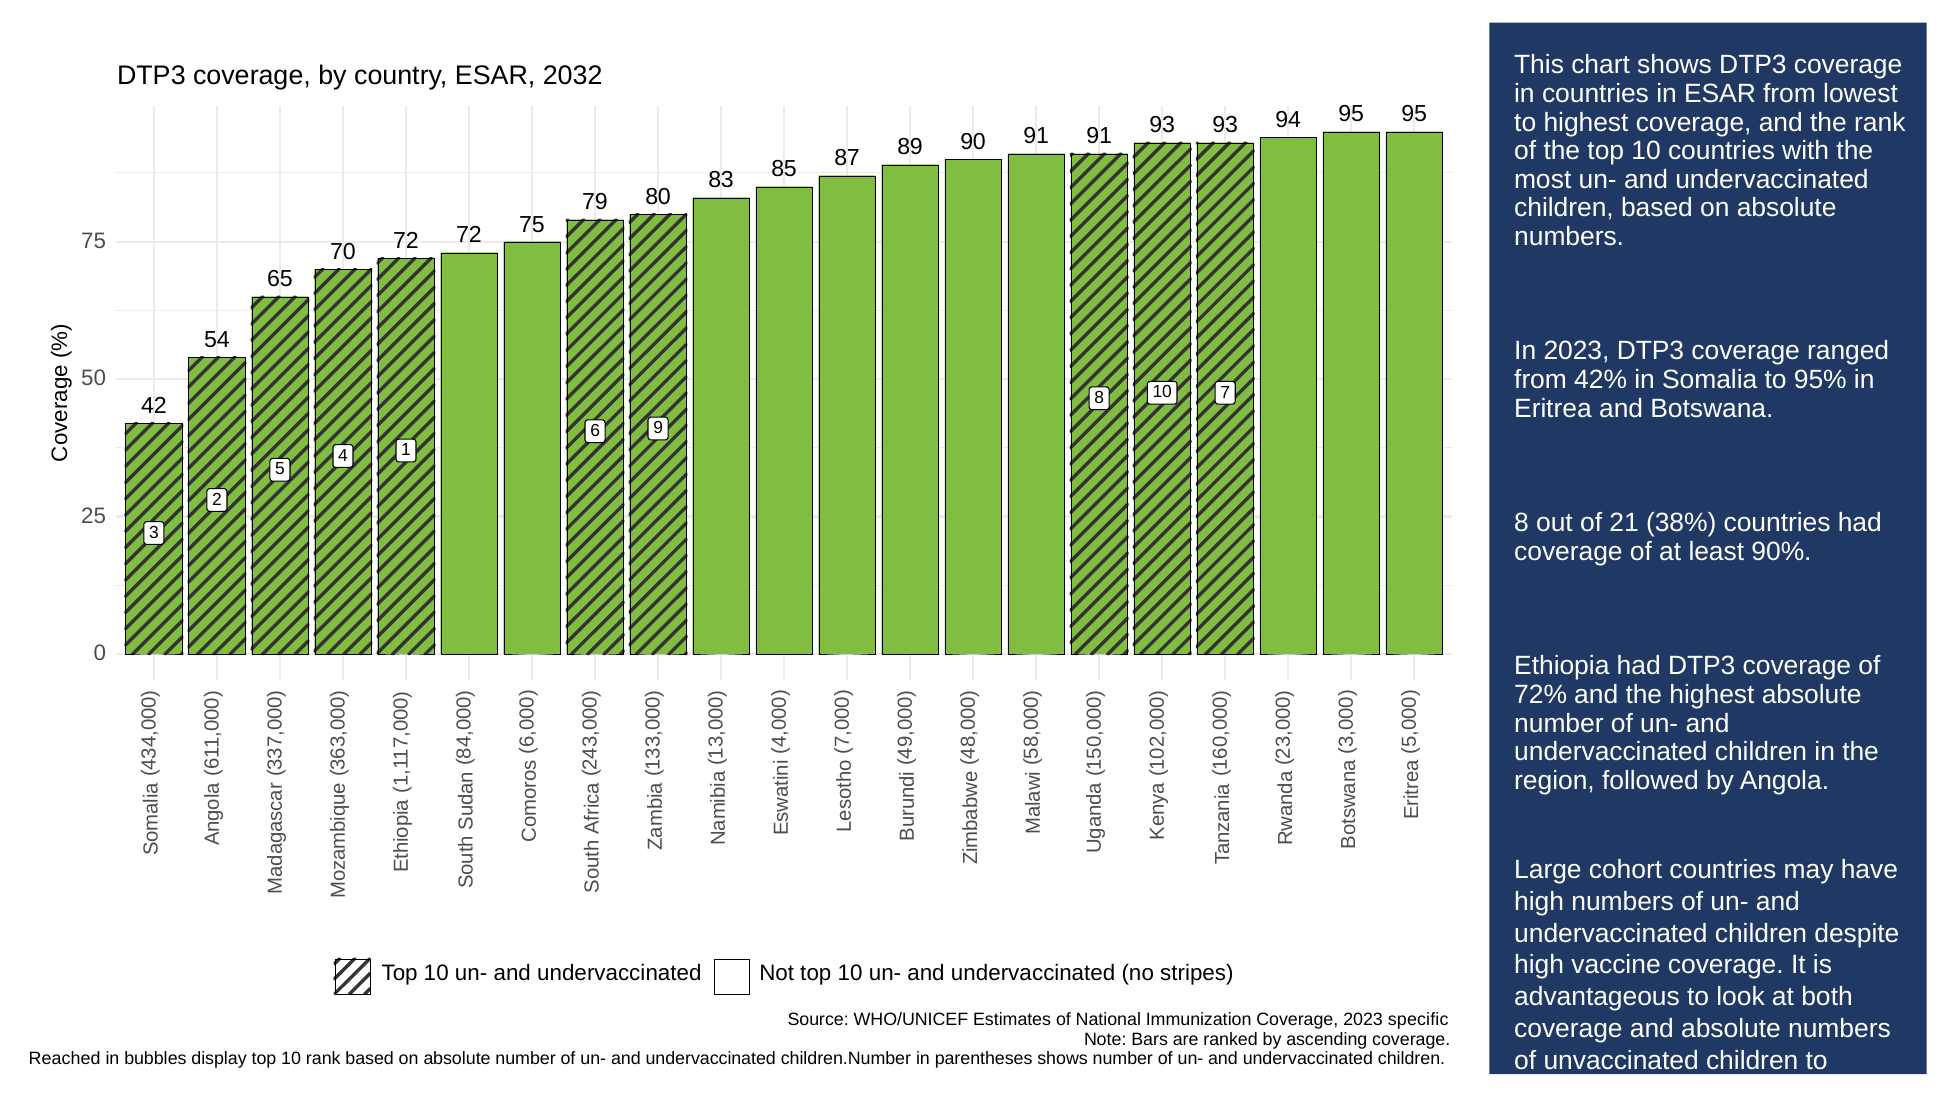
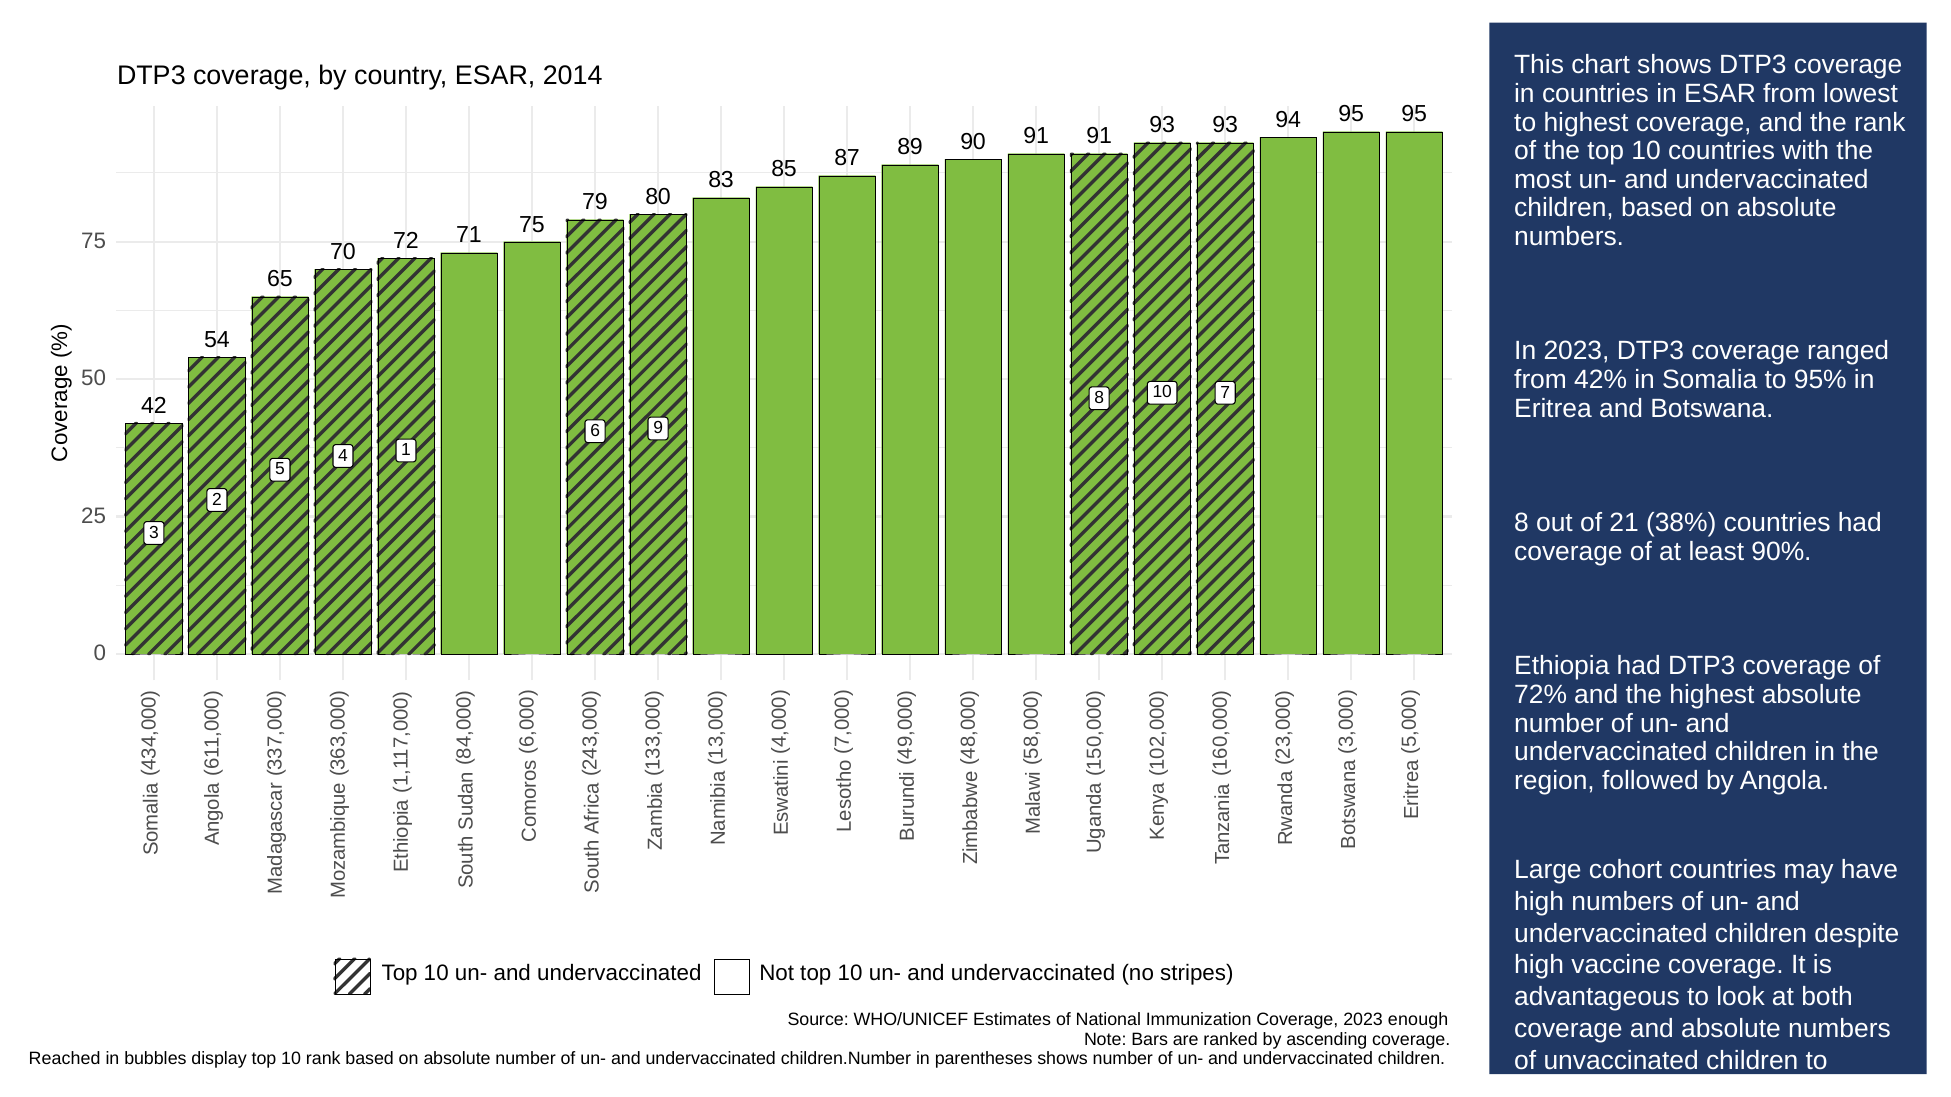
2032: 2032 -> 2014
72 72: 72 -> 71
specific: specific -> enough
